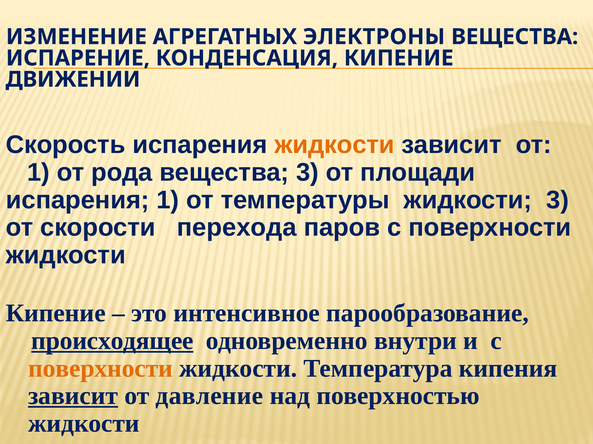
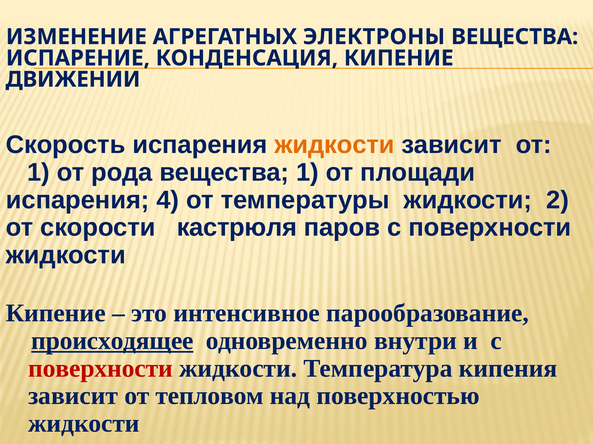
вещества 3: 3 -> 1
испарения 1: 1 -> 4
жидкости 3: 3 -> 2
перехода: перехода -> кастрюля
поверхности at (100, 369) colour: orange -> red
зависит at (73, 397) underline: present -> none
давление: давление -> тепловом
